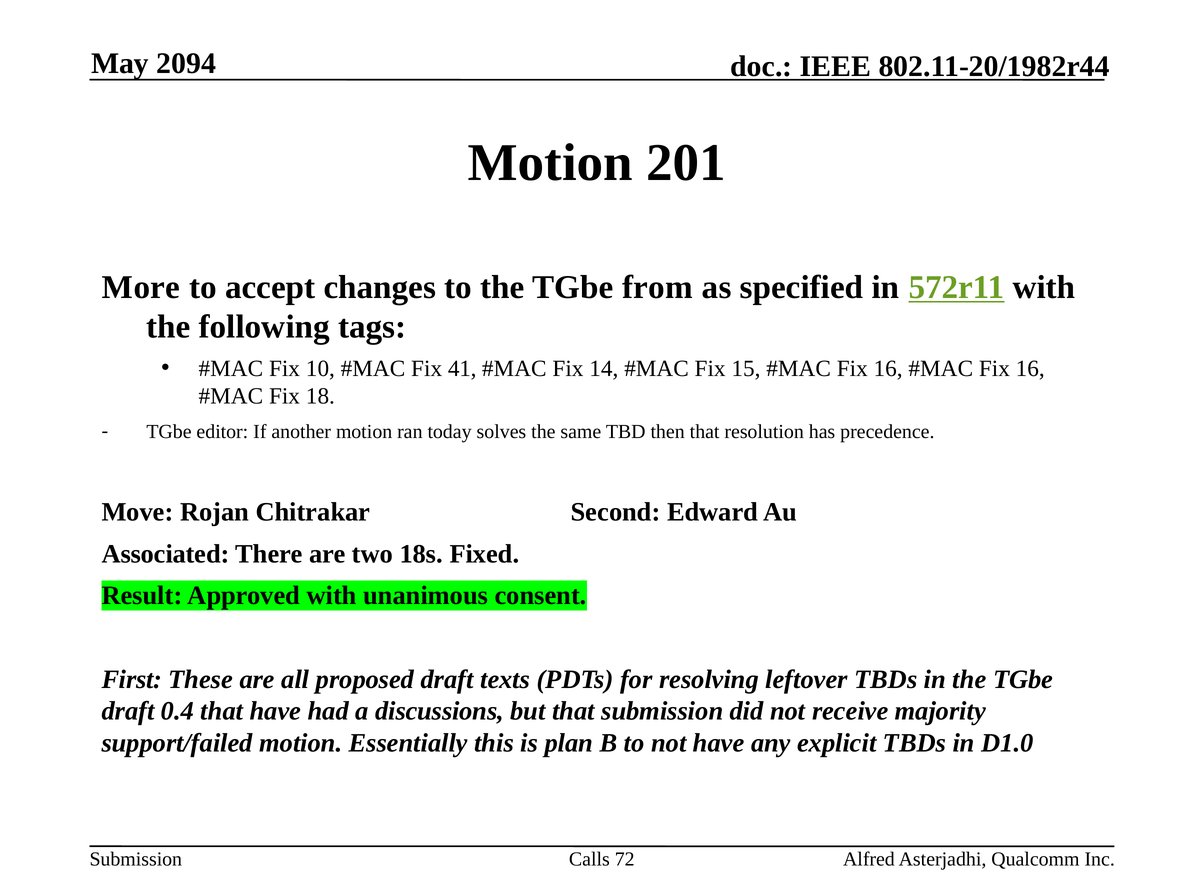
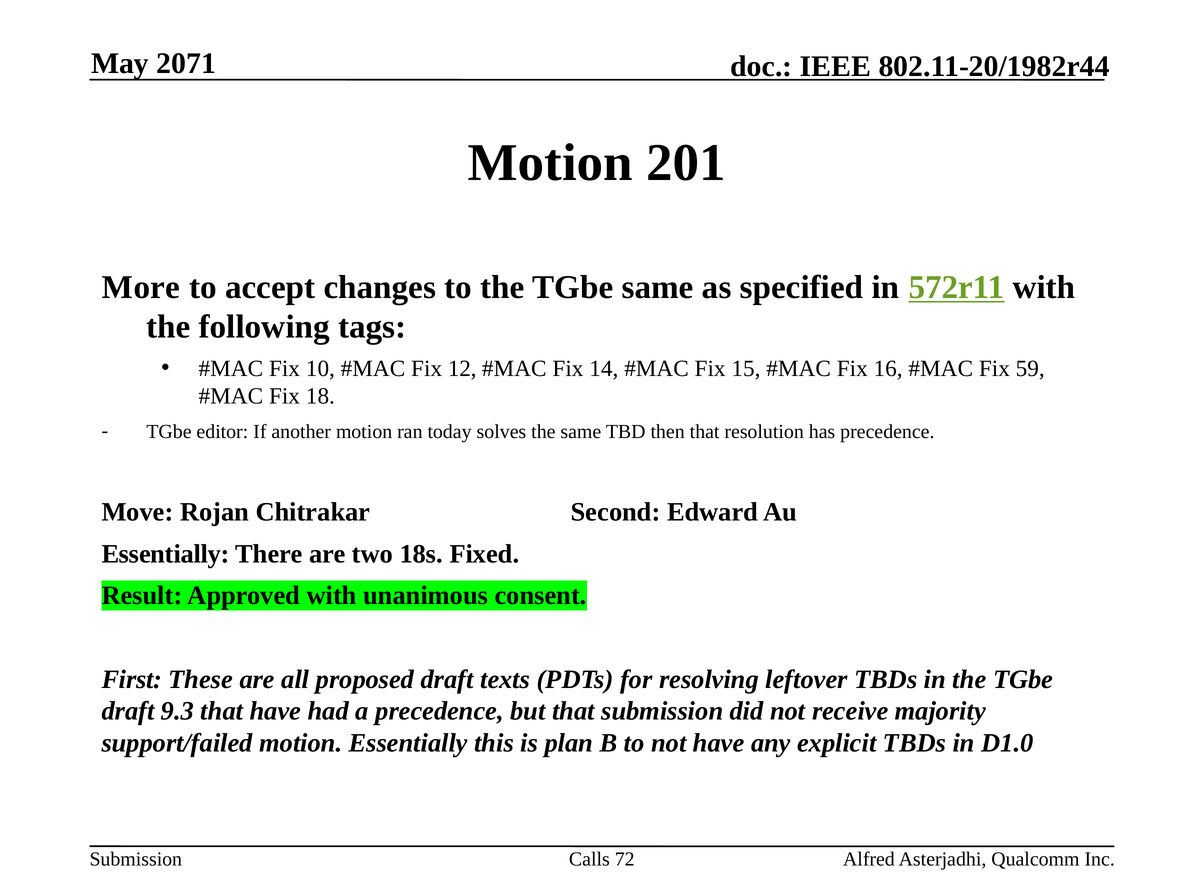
2094: 2094 -> 2071
TGbe from: from -> same
41: 41 -> 12
16 at (1030, 368): 16 -> 59
Associated at (165, 554): Associated -> Essentially
0.4: 0.4 -> 9.3
a discussions: discussions -> precedence
